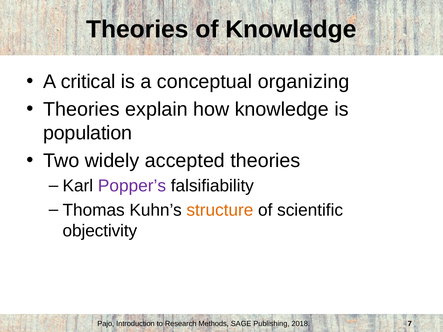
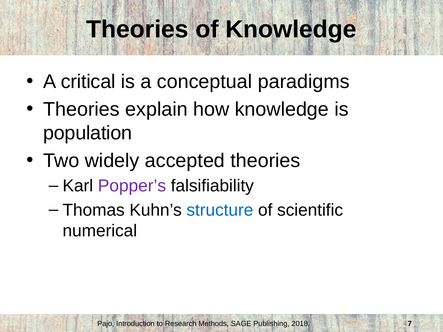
organizing: organizing -> paradigms
structure colour: orange -> blue
objectivity: objectivity -> numerical
